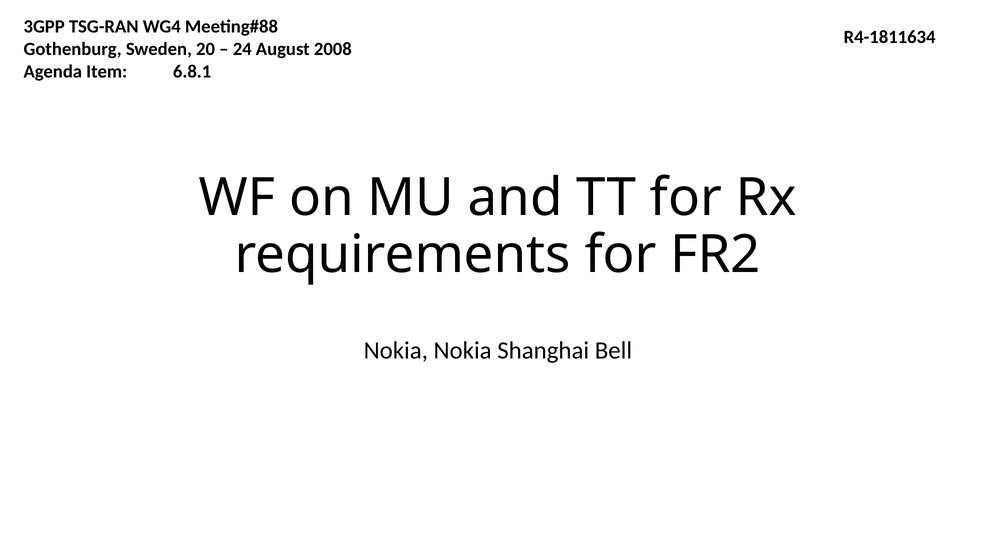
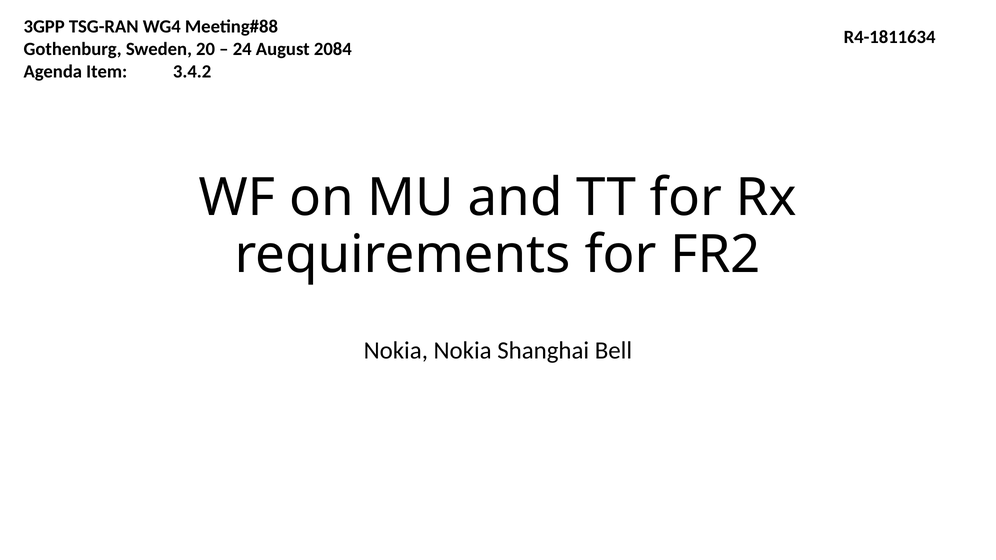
2008: 2008 -> 2084
6.8.1: 6.8.1 -> 3.4.2
